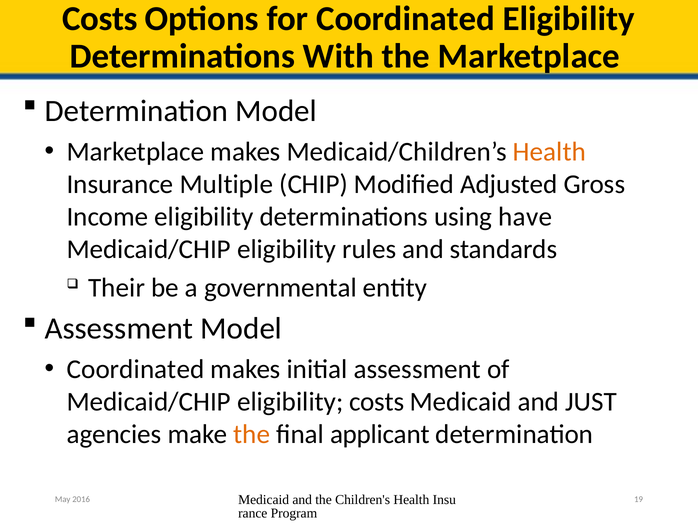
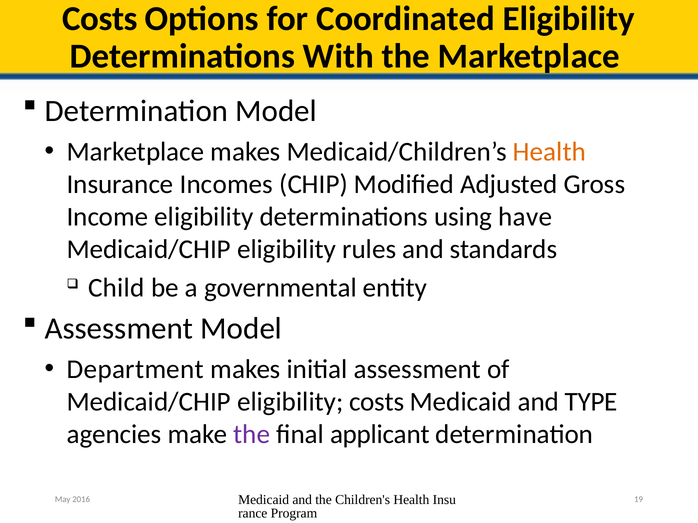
Multiple: Multiple -> Incomes
Their: Their -> Child
Coordinated at (135, 369): Coordinated -> Department
JUST: JUST -> TYPE
the at (252, 435) colour: orange -> purple
